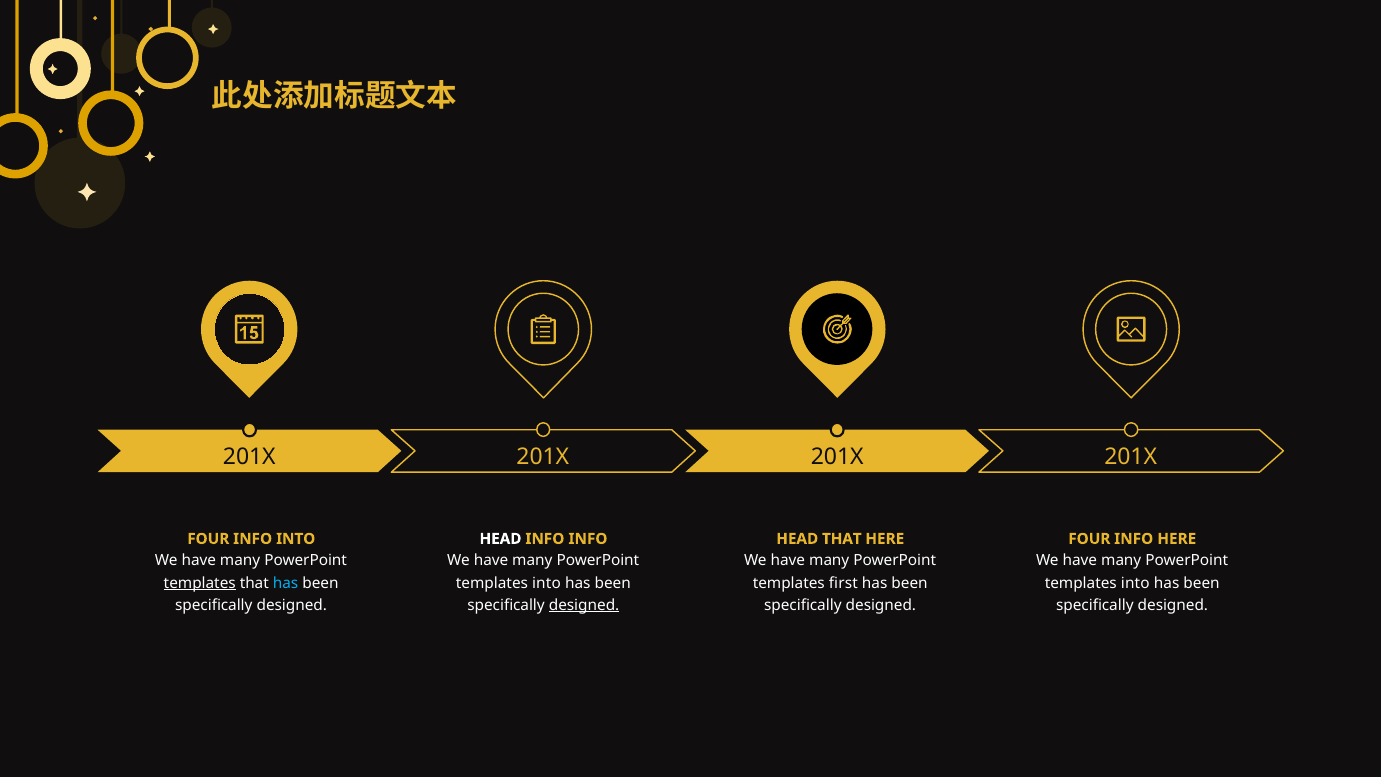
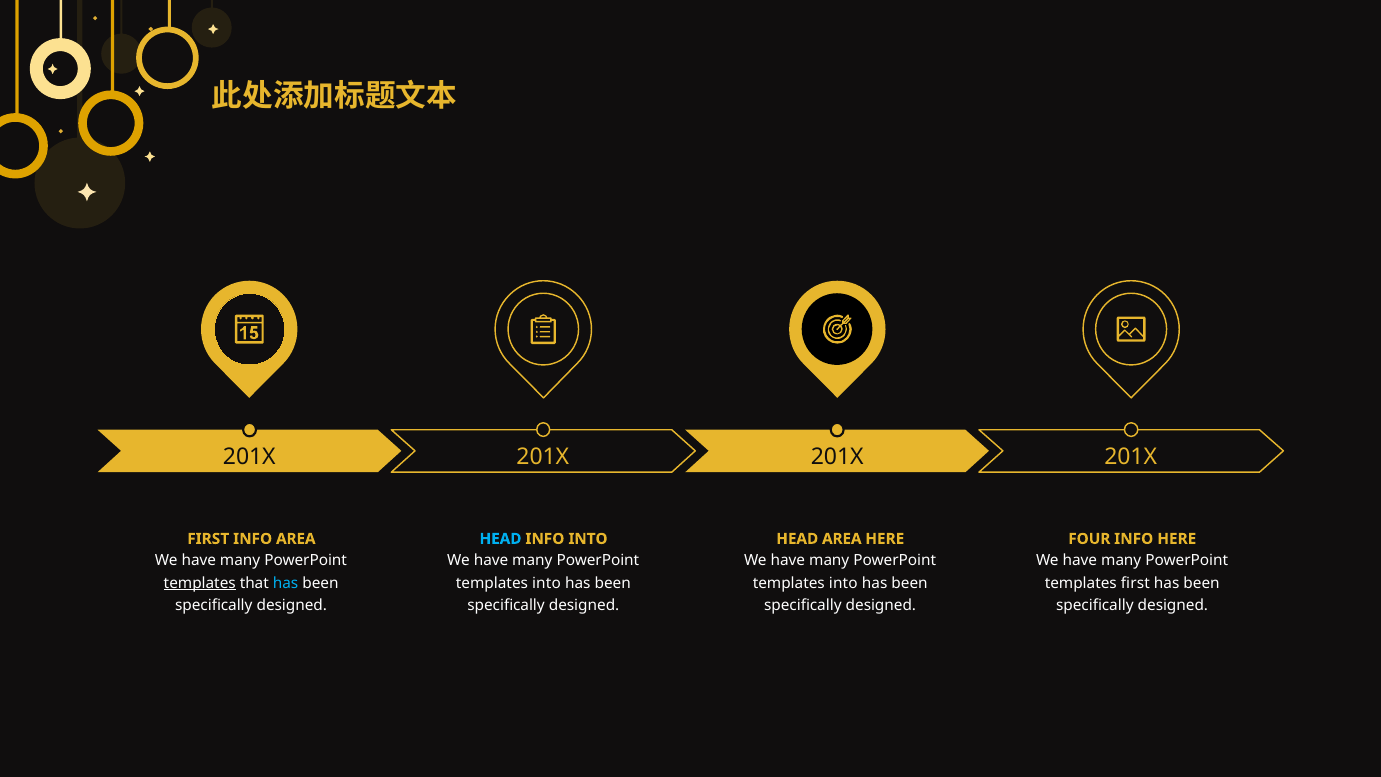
FOUR at (208, 539): FOUR -> FIRST
INFO INTO: INTO -> AREA
HEAD at (500, 539) colour: white -> light blue
INFO INFO: INFO -> INTO
HEAD THAT: THAT -> AREA
first at (843, 583): first -> into
into at (1135, 583): into -> first
designed at (584, 605) underline: present -> none
